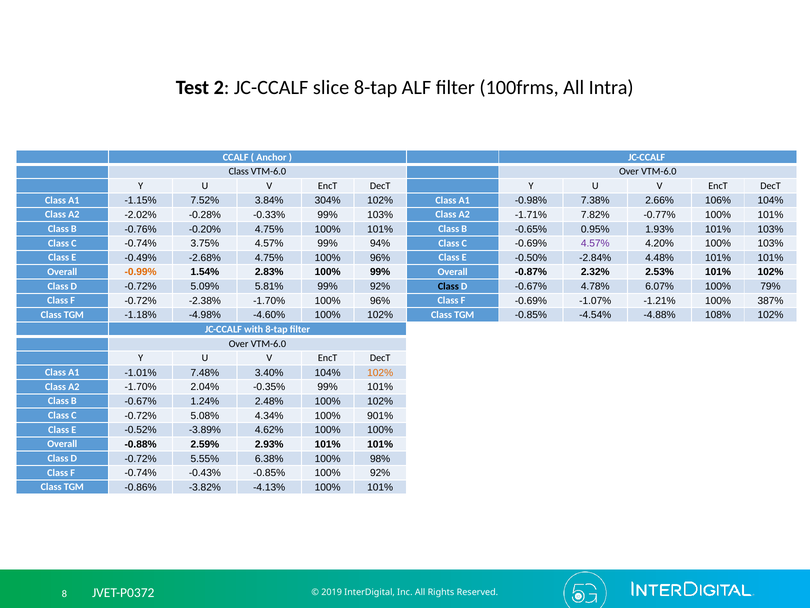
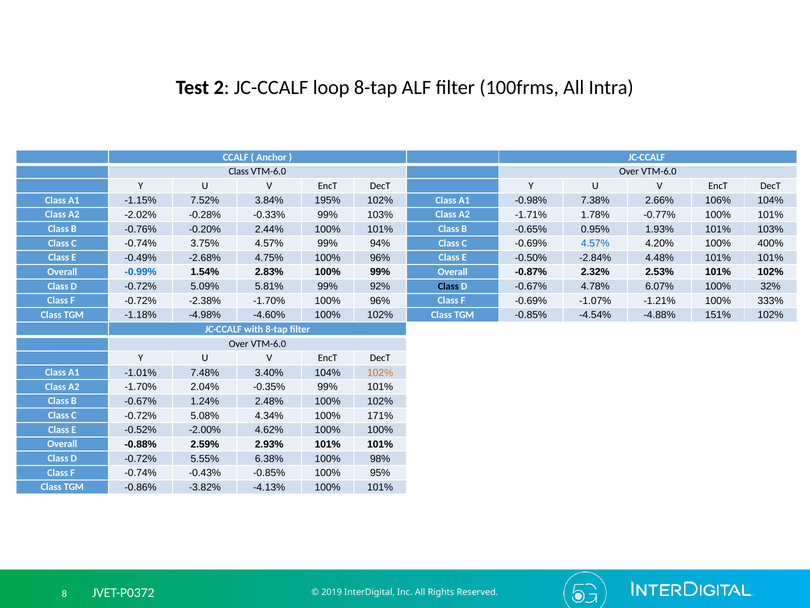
slice: slice -> loop
304%: 304% -> 195%
7.82%: 7.82% -> 1.78%
-0.20% 4.75%: 4.75% -> 2.44%
4.57% at (595, 243) colour: purple -> blue
100% 103%: 103% -> 400%
-0.99% colour: orange -> blue
79%: 79% -> 32%
387%: 387% -> 333%
108%: 108% -> 151%
901%: 901% -> 171%
-3.89%: -3.89% -> -2.00%
100% 92%: 92% -> 95%
